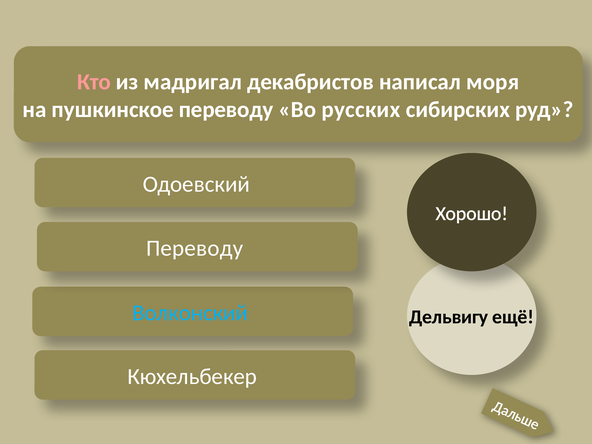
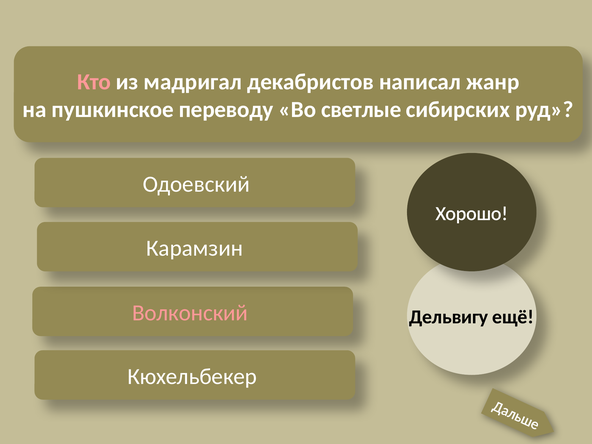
моря: моря -> жанр
русских: русских -> светлые
Переводу at (195, 248): Переводу -> Карамзин
Волконский colour: light blue -> pink
